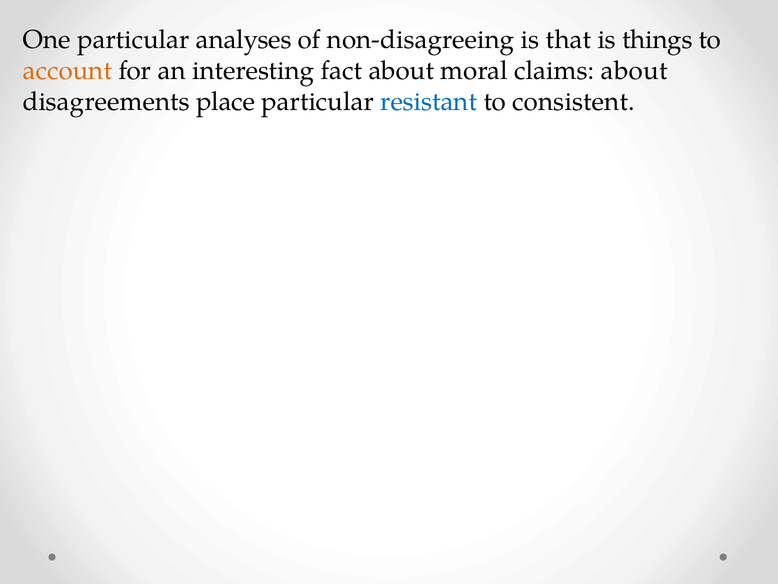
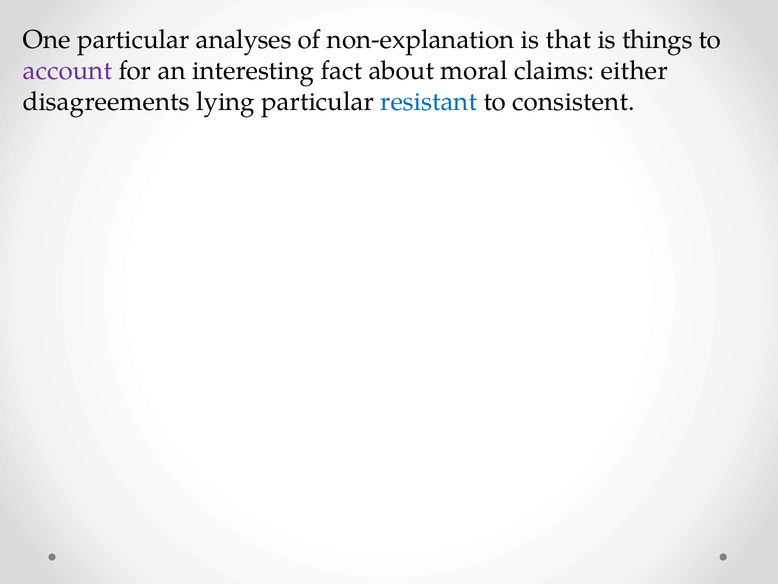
non-disagreeing: non-disagreeing -> non-explanation
account colour: orange -> purple
claims about: about -> either
place: place -> lying
